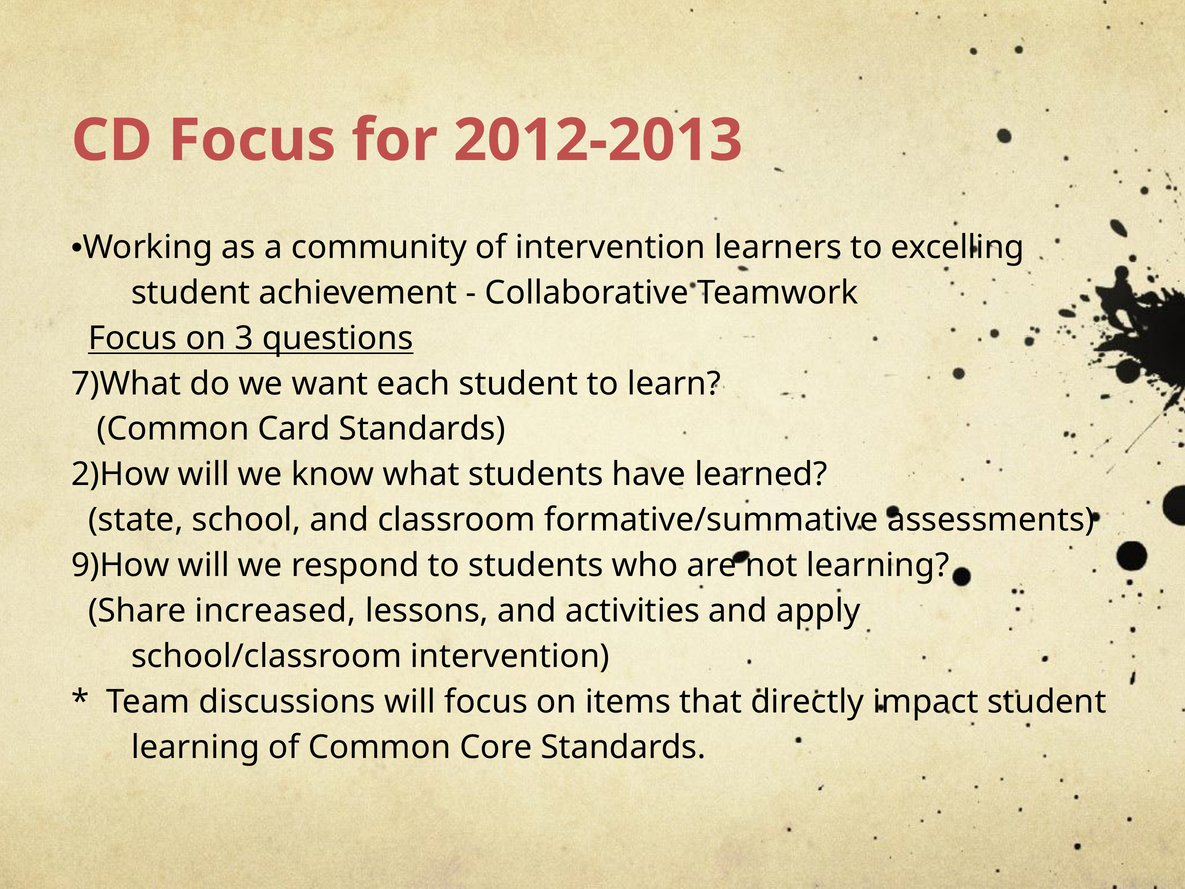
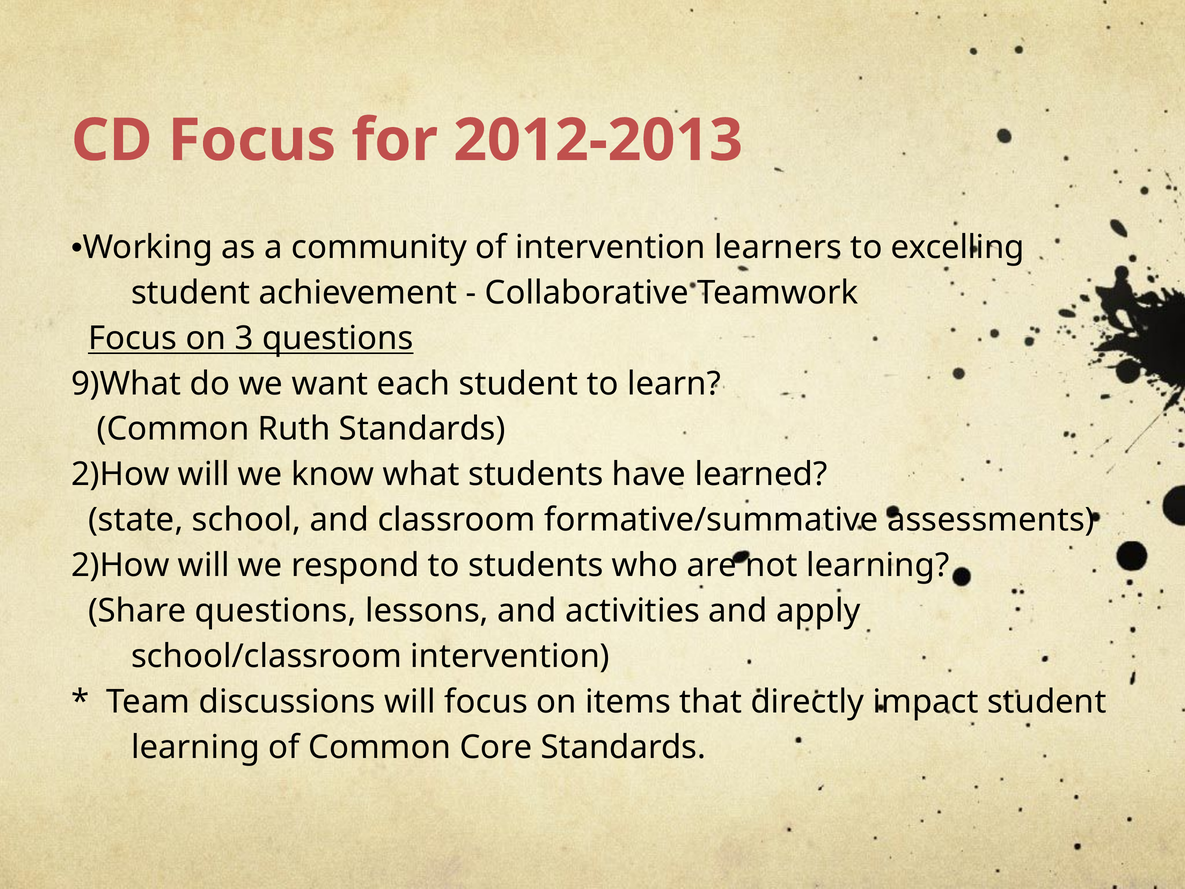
7)What: 7)What -> 9)What
Card: Card -> Ruth
9)How at (120, 565): 9)How -> 2)How
Share increased: increased -> questions
